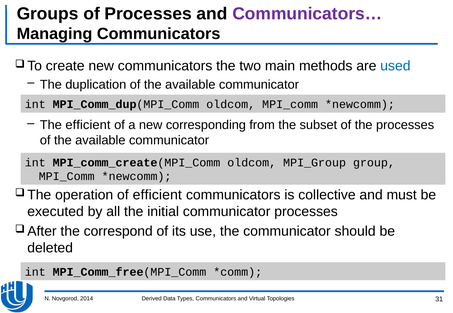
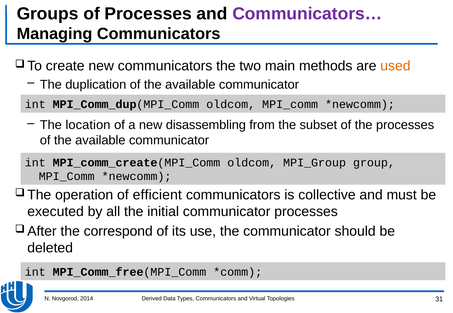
used colour: blue -> orange
The efficient: efficient -> location
corresponding: corresponding -> disassembling
